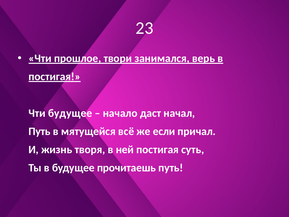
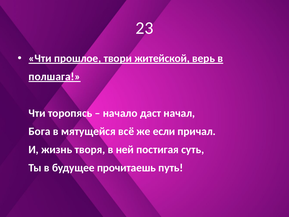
занимался: занимался -> житейской
постигая at (55, 77): постигая -> полшага
Чти будущее: будущее -> торопясь
Путь at (40, 131): Путь -> Бога
